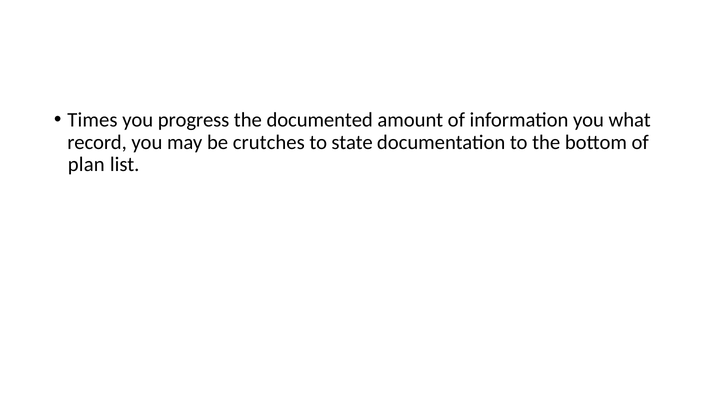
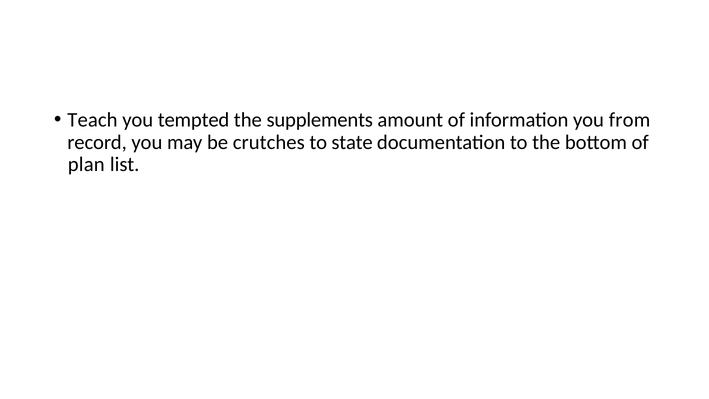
Times: Times -> Teach
progress: progress -> tempted
documented: documented -> supplements
what: what -> from
